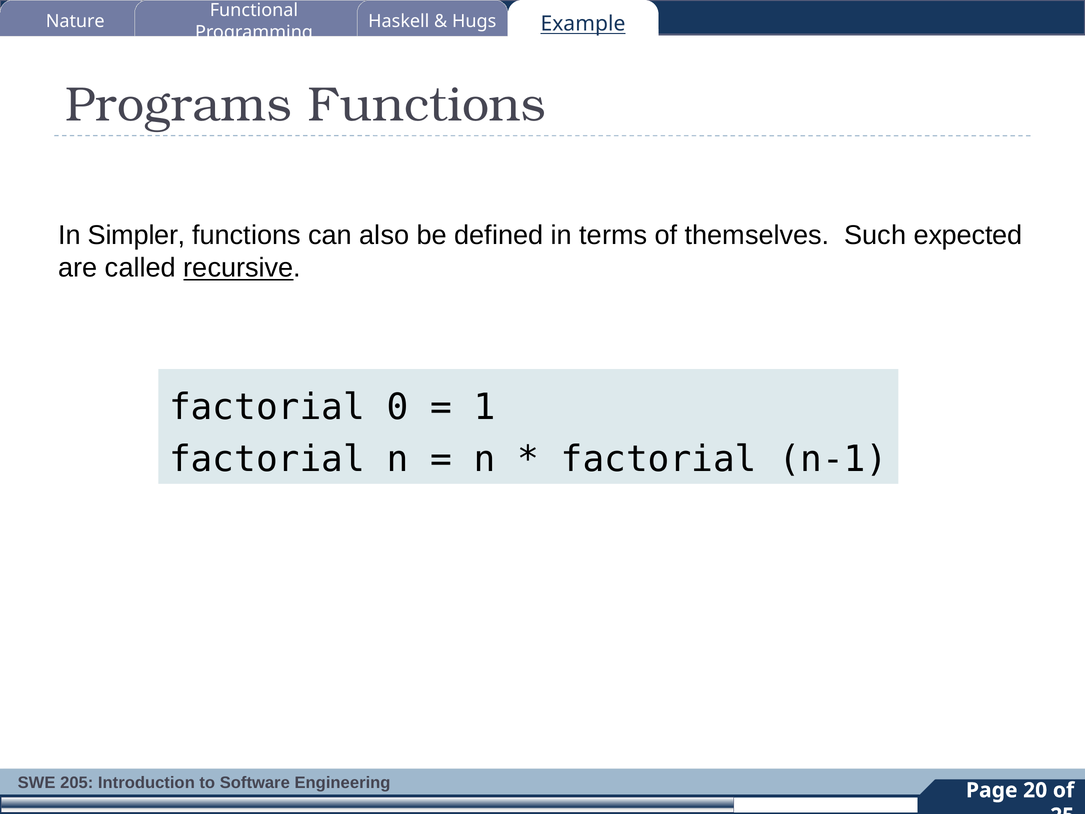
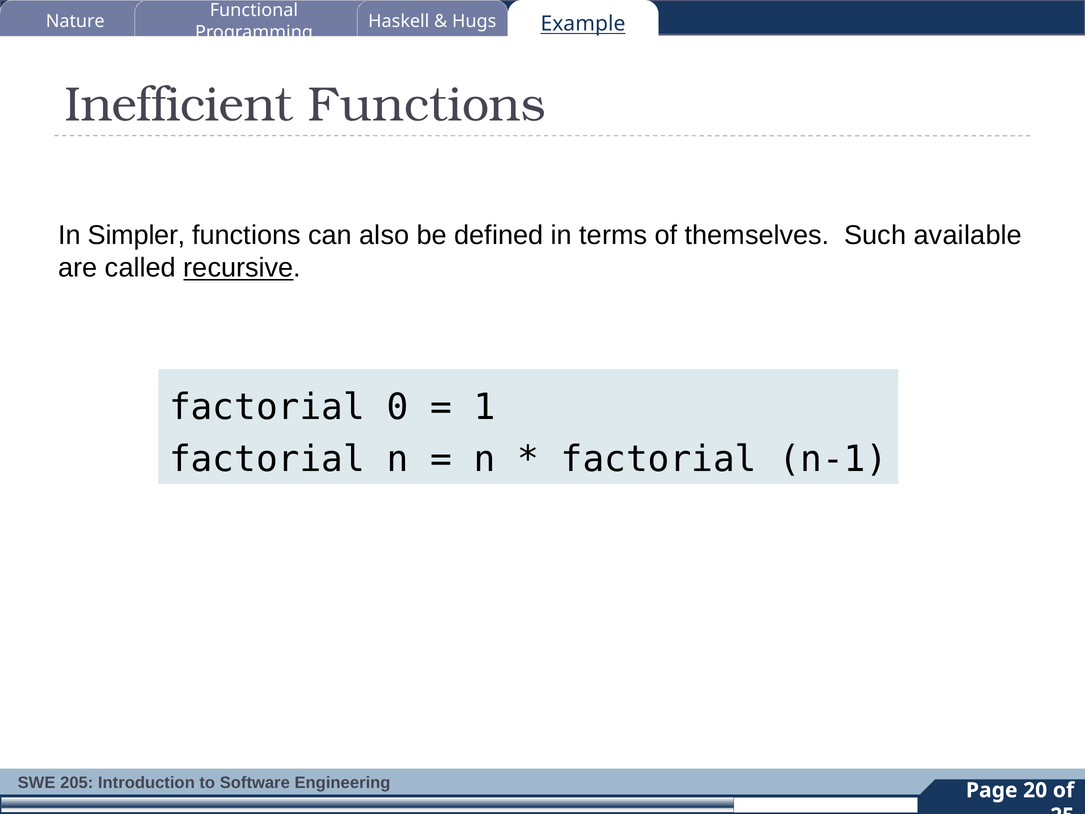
Programs: Programs -> Inefficient
expected: expected -> available
